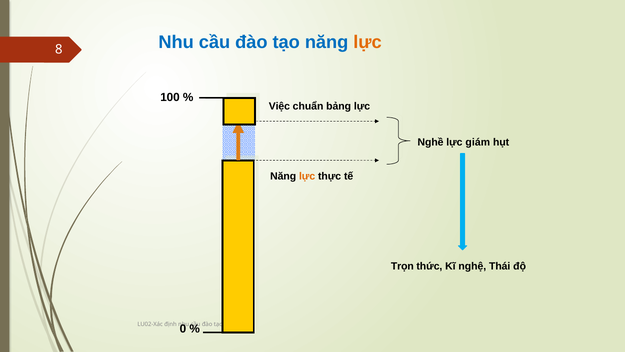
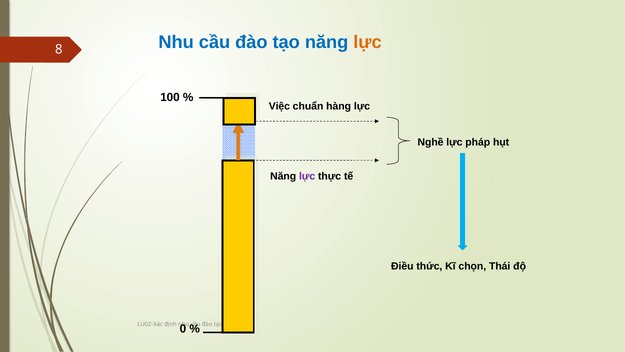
bảng: bảng -> hàng
giám: giám -> pháp
lực at (307, 176) colour: orange -> purple
Trọn: Trọn -> Điều
nghệ: nghệ -> chọn
